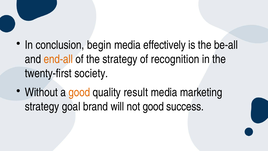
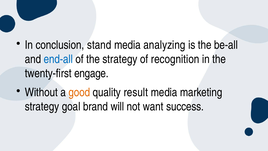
begin: begin -> stand
effectively: effectively -> analyzing
end-all colour: orange -> blue
society: society -> engage
not good: good -> want
